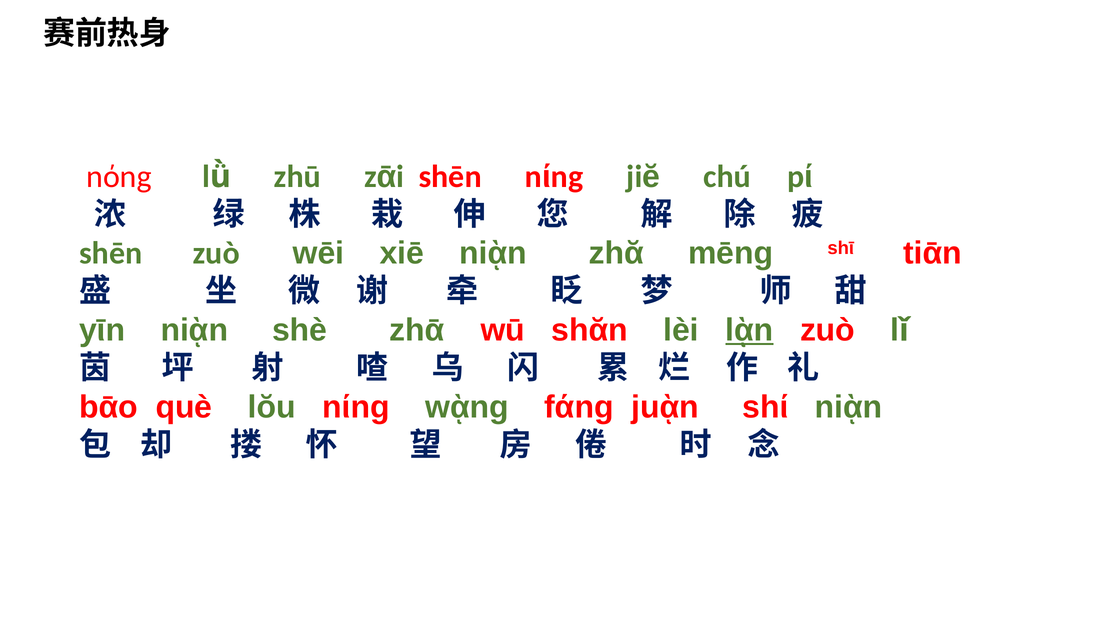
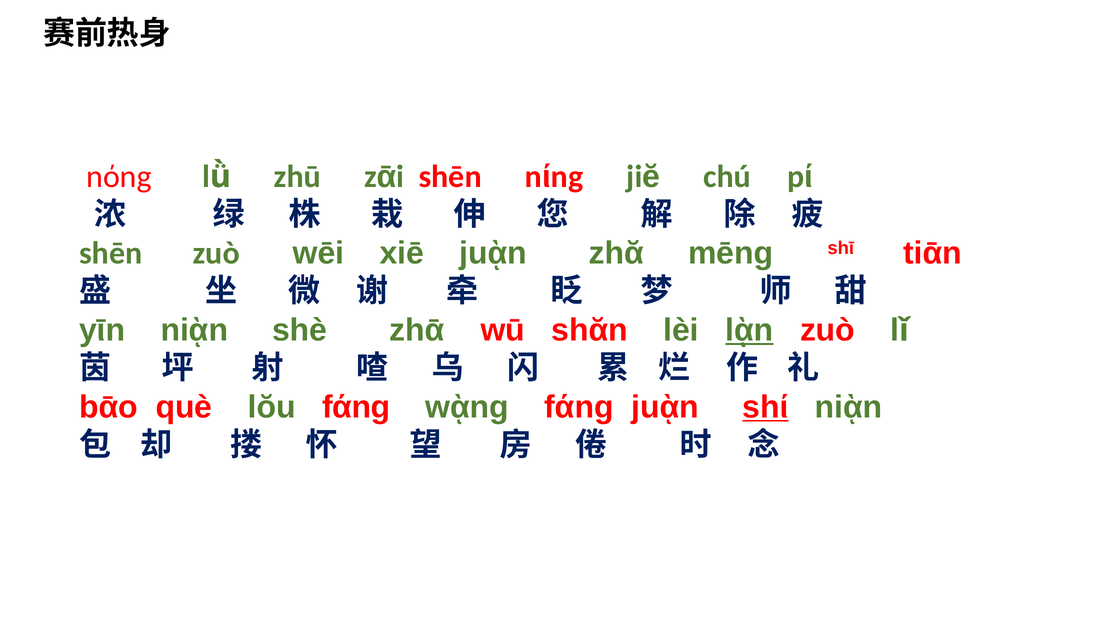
xiē niᾲn: niᾲn -> juᾲn
lŏu nίng: nίng -> fάng
shί underline: none -> present
